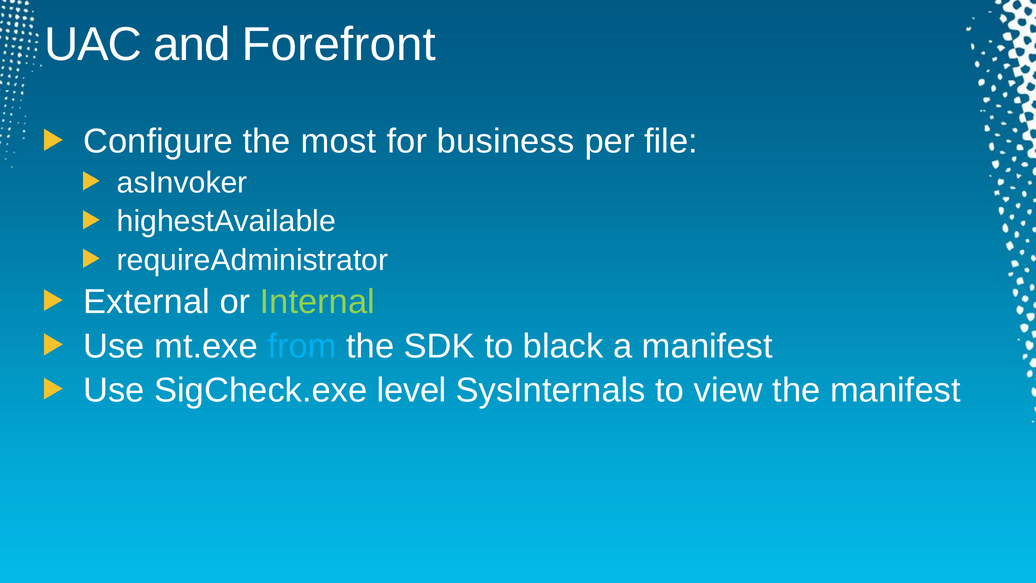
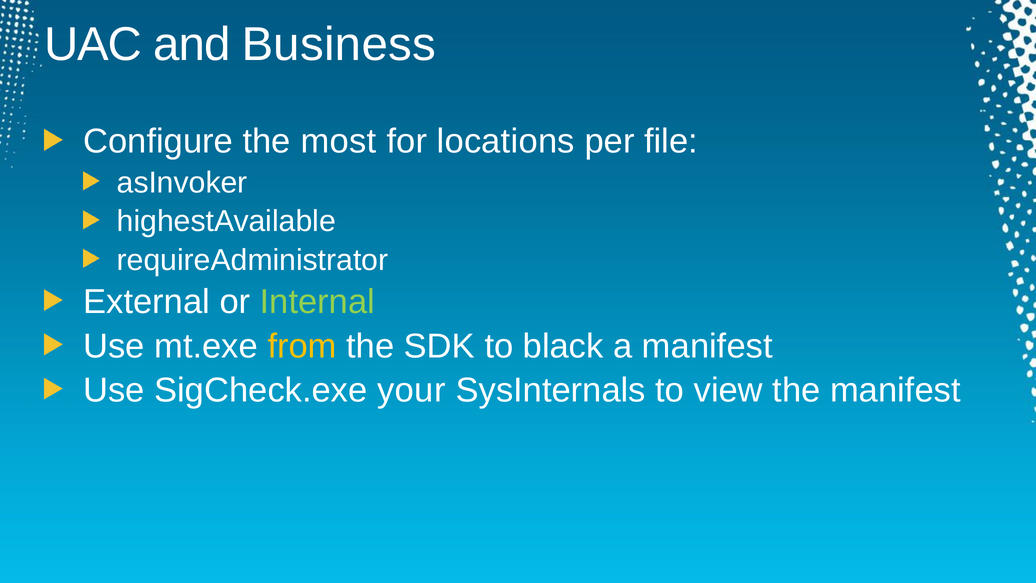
Forefront: Forefront -> Business
business: business -> locations
from colour: light blue -> yellow
level: level -> your
